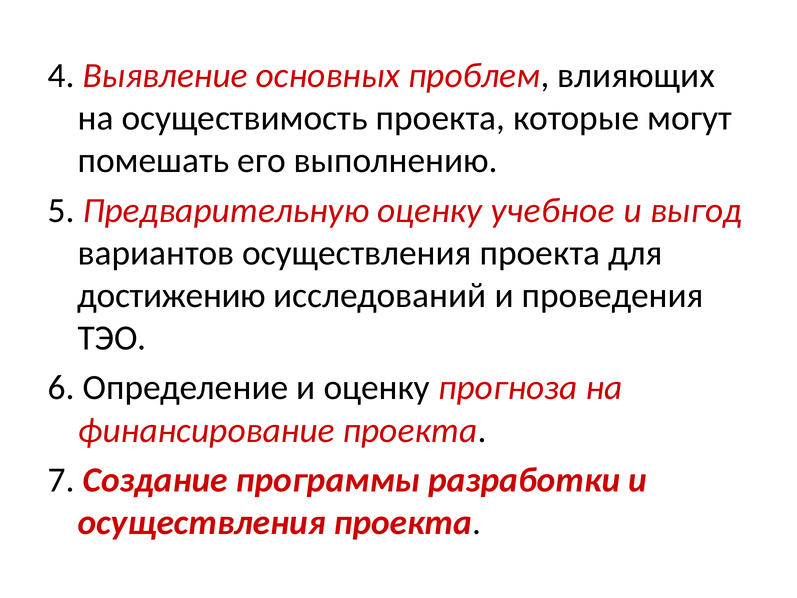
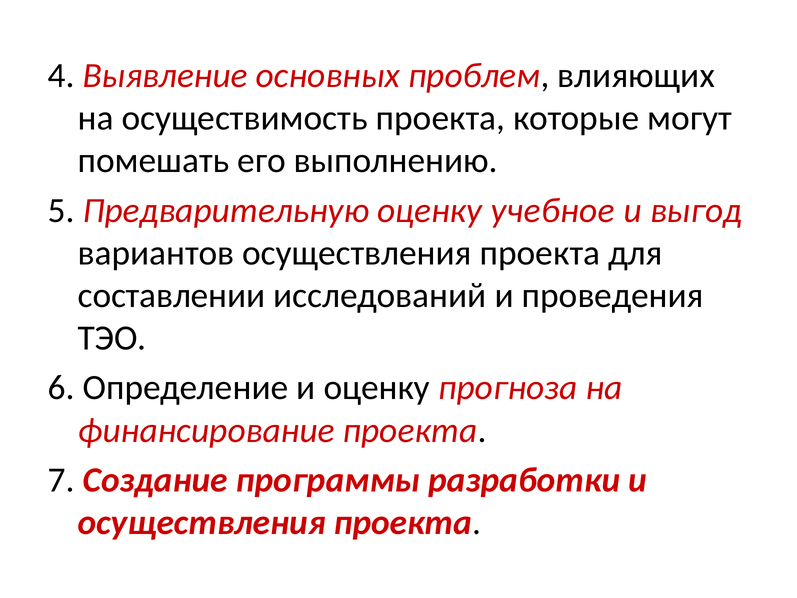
достижению: достижению -> составлении
